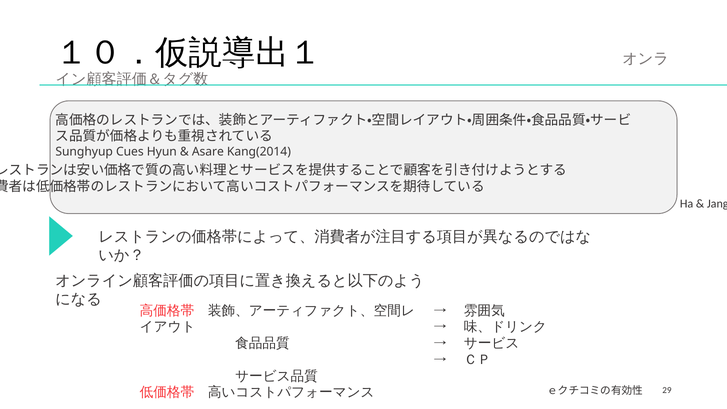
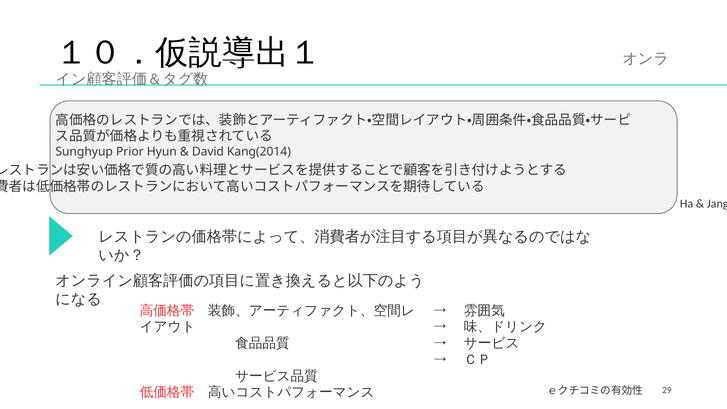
Cues: Cues -> Prior
Asare: Asare -> David
